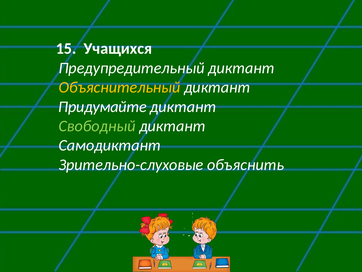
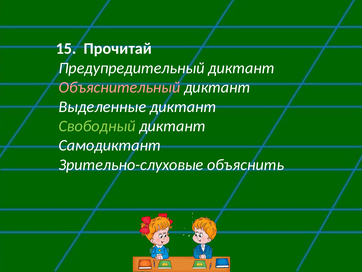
Учащихся: Учащихся -> Прочитай
Объяснительный colour: yellow -> pink
Придумайте: Придумайте -> Выделенные
